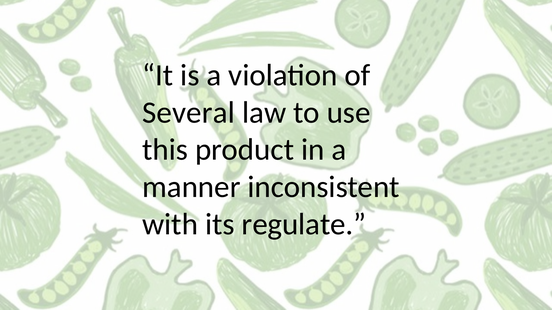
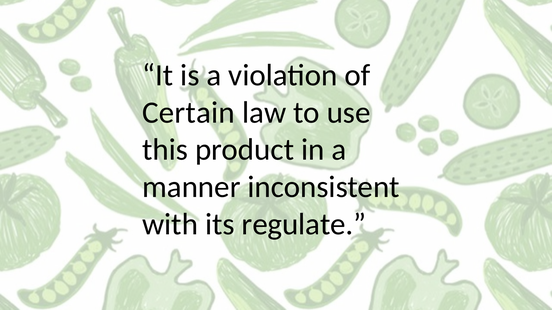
Several: Several -> Certain
